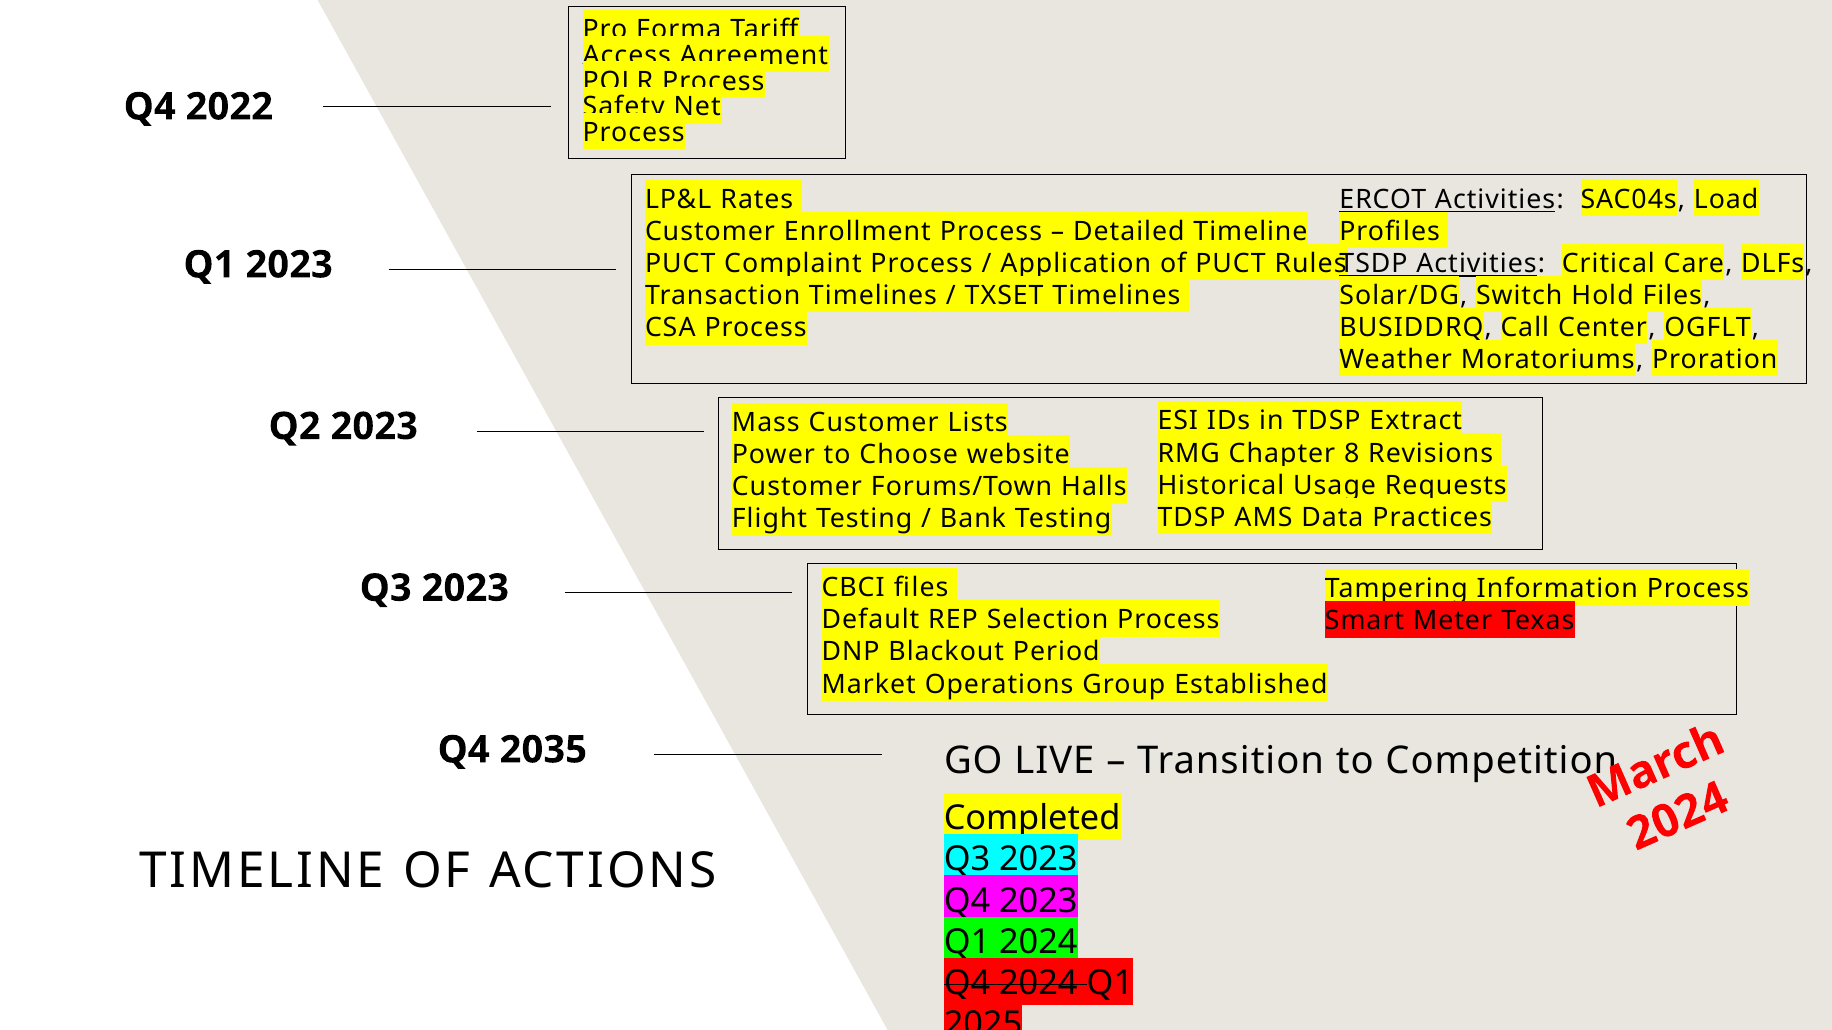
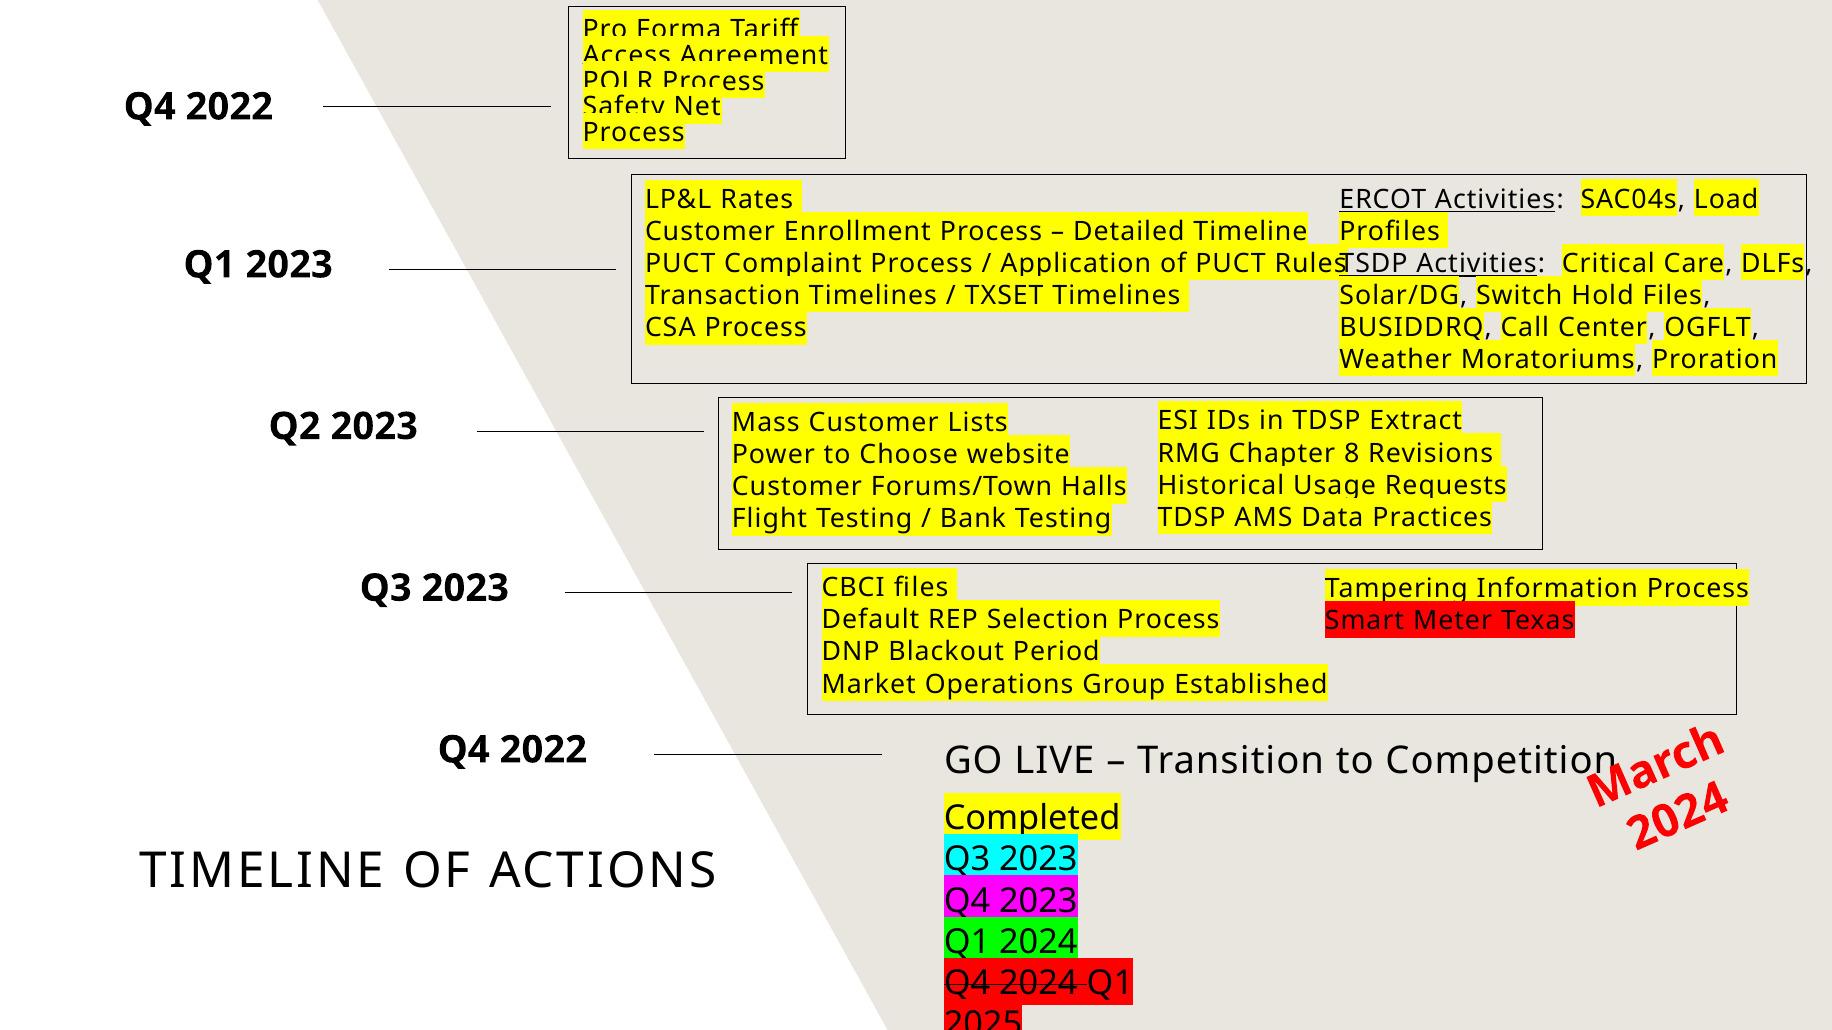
2035 at (543, 750): 2035 -> 2022
